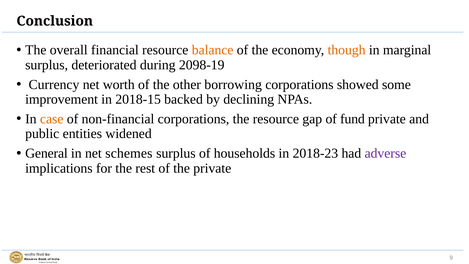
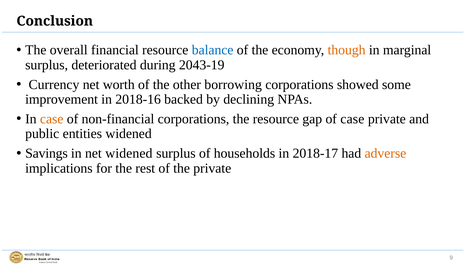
balance colour: orange -> blue
2098-19: 2098-19 -> 2043-19
2018-15: 2018-15 -> 2018-16
of fund: fund -> case
General: General -> Savings
net schemes: schemes -> widened
2018-23: 2018-23 -> 2018-17
adverse colour: purple -> orange
